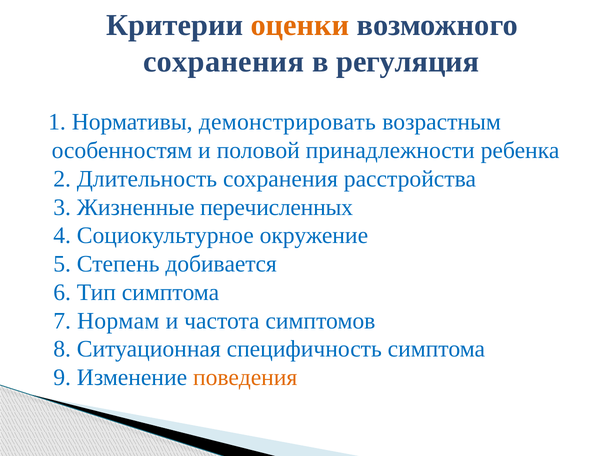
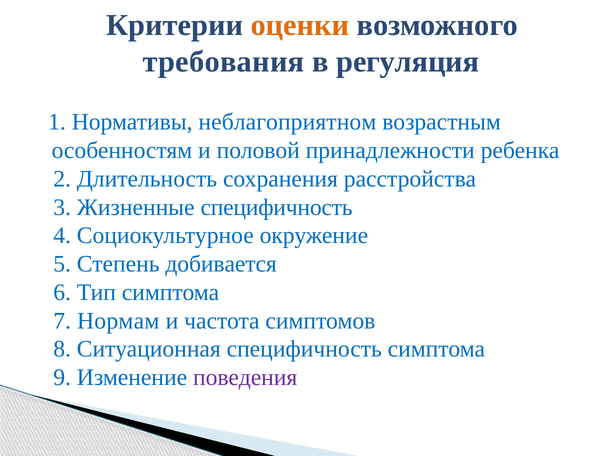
сохранения at (224, 62): сохранения -> требования
демонстрировать: демонстрировать -> неблагоприятном
Жизненные перечисленных: перечисленных -> специфичность
поведения colour: orange -> purple
